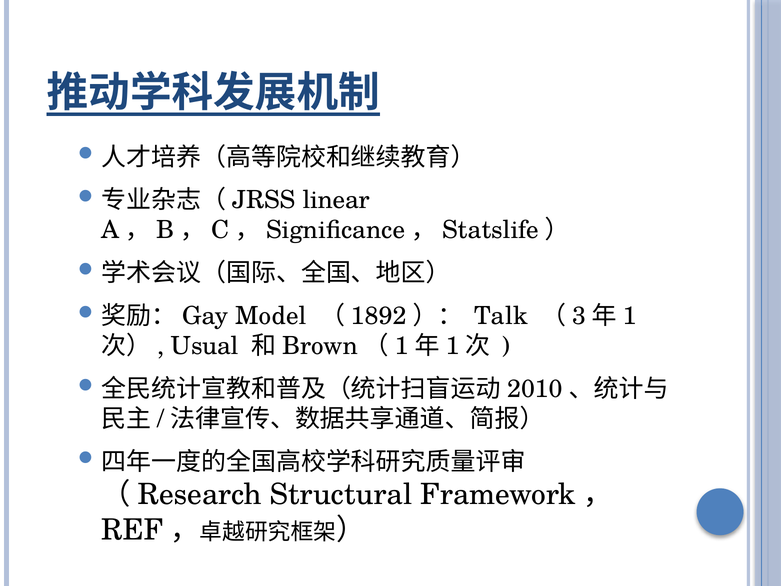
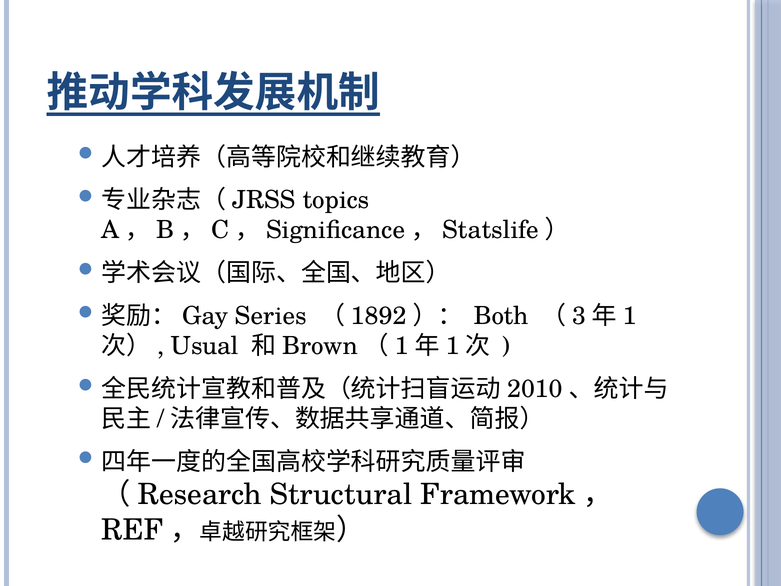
linear: linear -> topics
Model: Model -> Series
Talk: Talk -> Both
